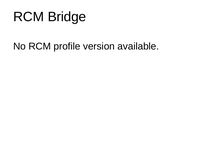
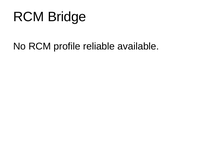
version: version -> reliable
